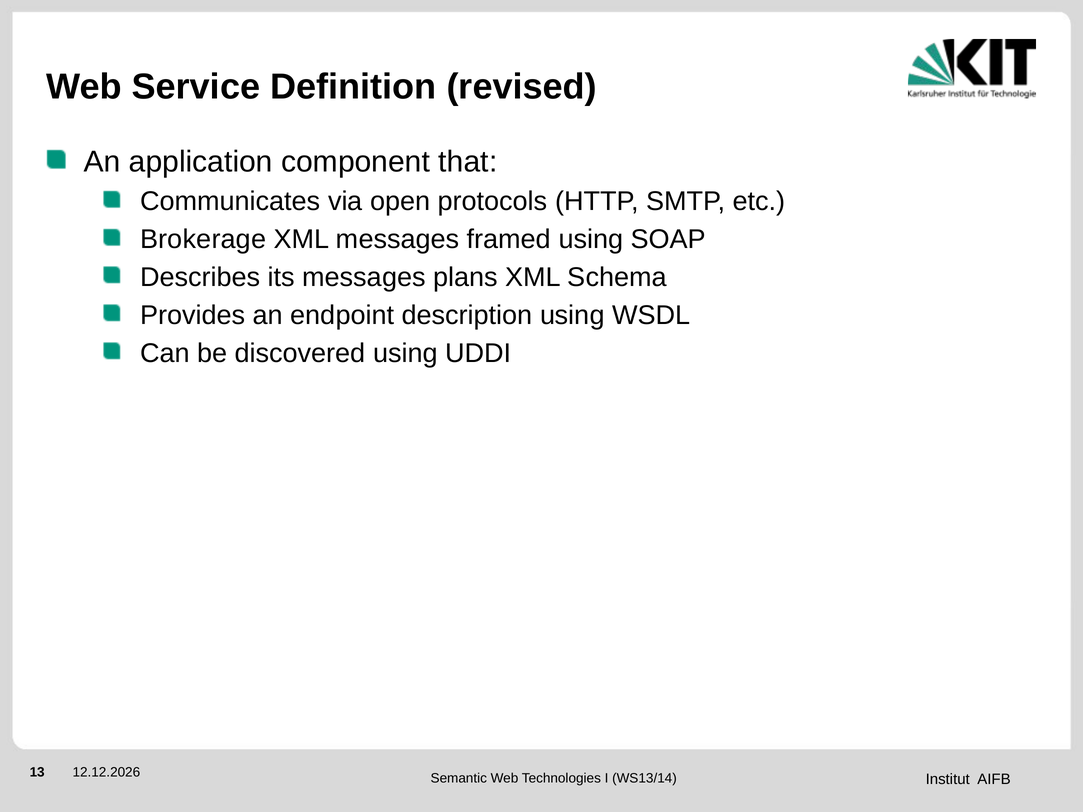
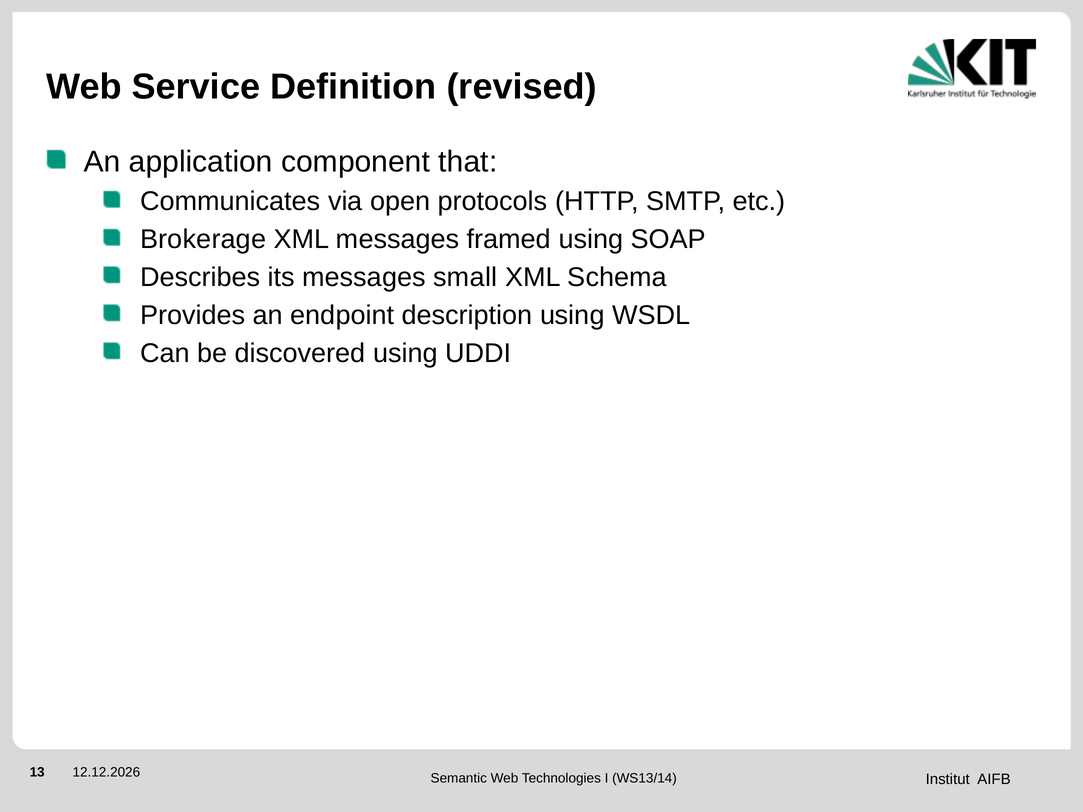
plans: plans -> small
